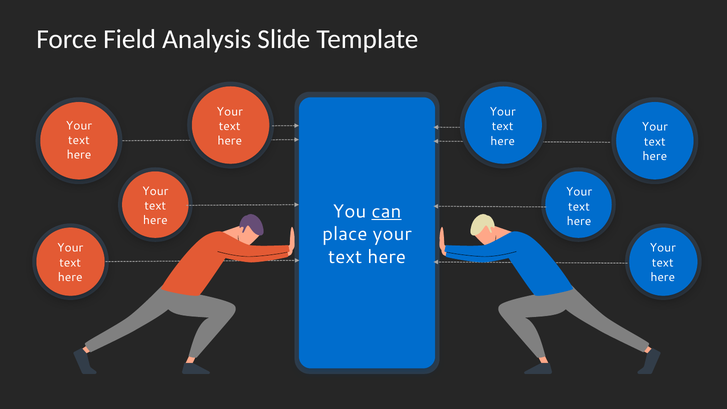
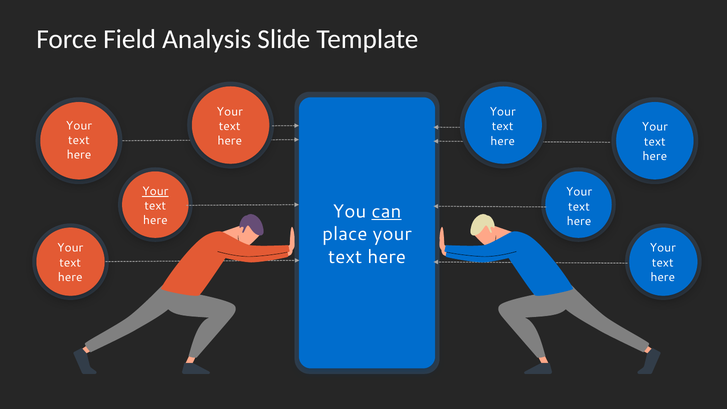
Your at (155, 191) underline: none -> present
